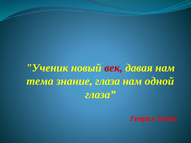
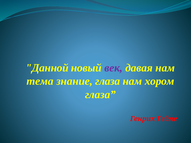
Ученик: Ученик -> Данной
век colour: red -> purple
одной: одной -> хором
